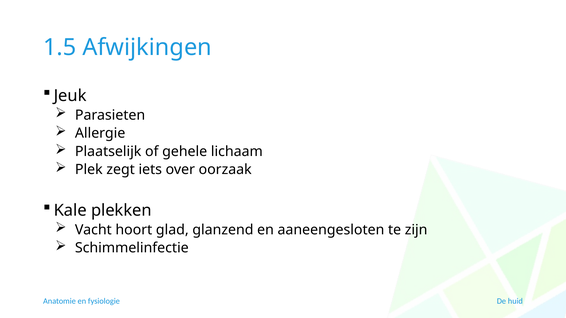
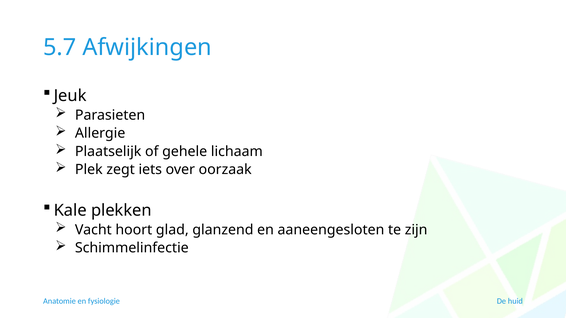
1.5: 1.5 -> 5.7
